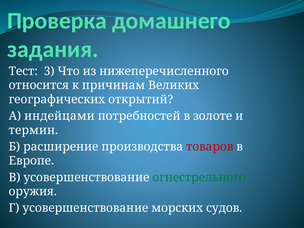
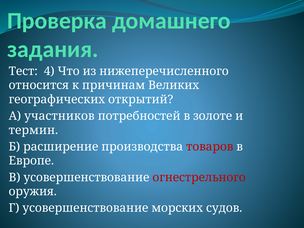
3: 3 -> 4
индейцами: индейцами -> участников
огнестрельного colour: green -> red
